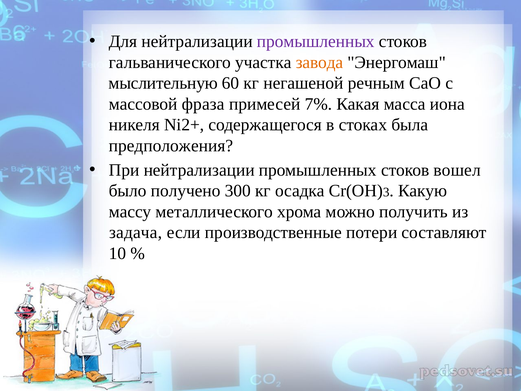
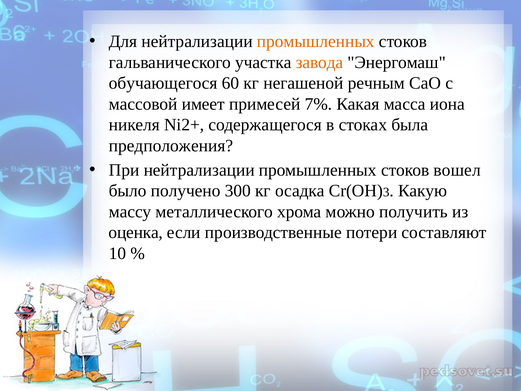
промышленных at (316, 41) colour: purple -> orange
мыслительную: мыслительную -> обучающегося
фраза: фраза -> имеет
задача: задача -> оценка
